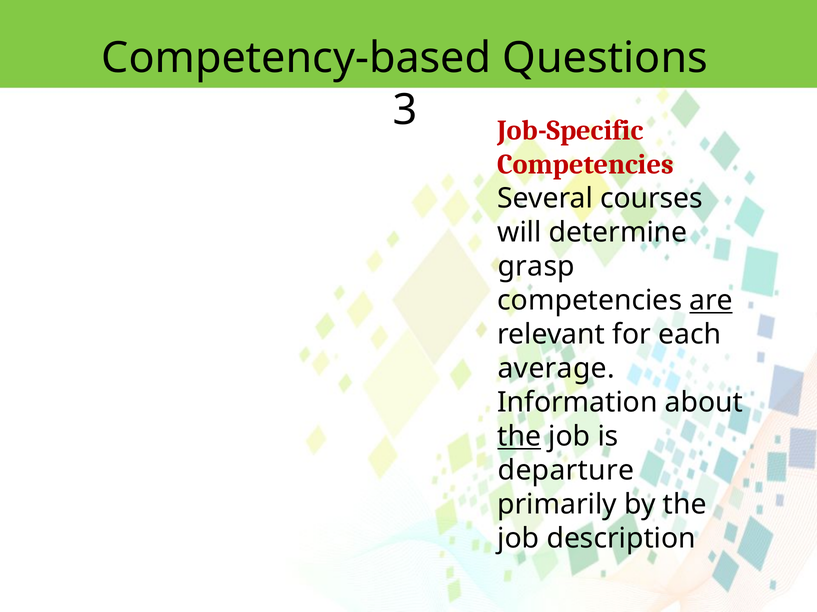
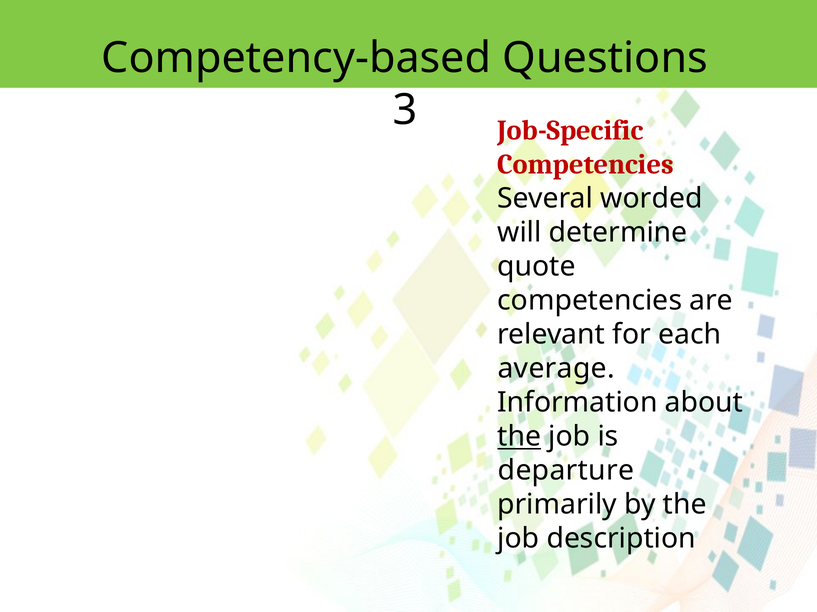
courses: courses -> worded
grasp: grasp -> quote
are underline: present -> none
